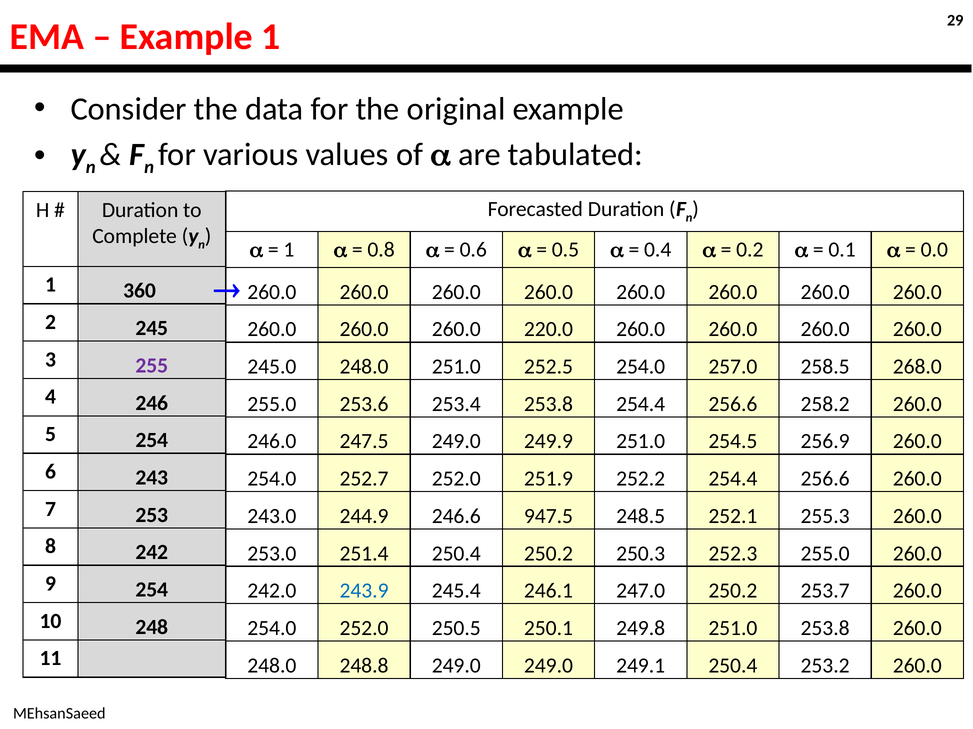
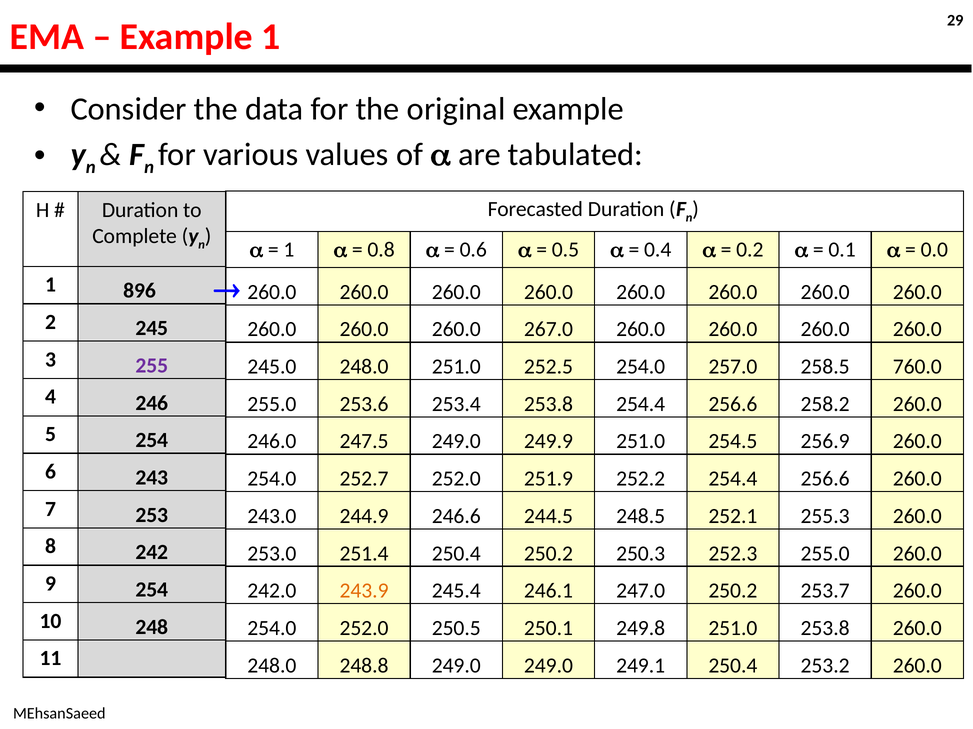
360: 360 -> 896
220.0: 220.0 -> 267.0
268.0: 268.0 -> 760.0
947.5: 947.5 -> 244.5
243.9 colour: blue -> orange
